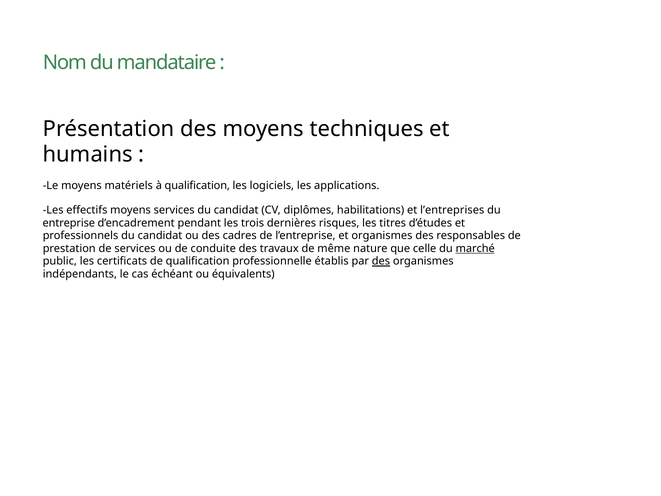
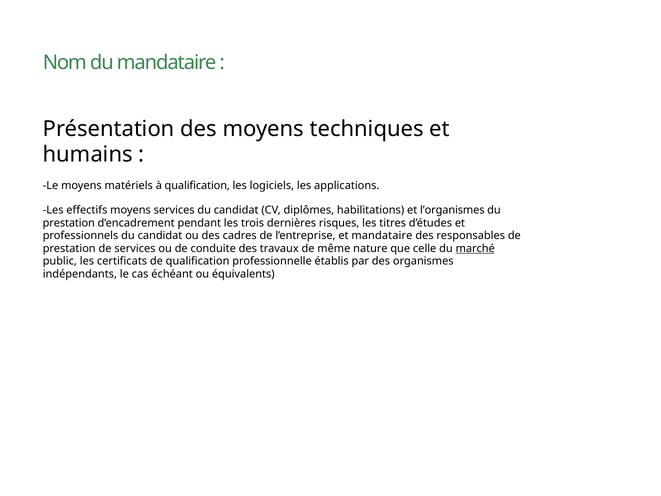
l’entreprises: l’entreprises -> l’organismes
entreprise at (69, 223): entreprise -> prestation
et organismes: organismes -> mandataire
des at (381, 261) underline: present -> none
